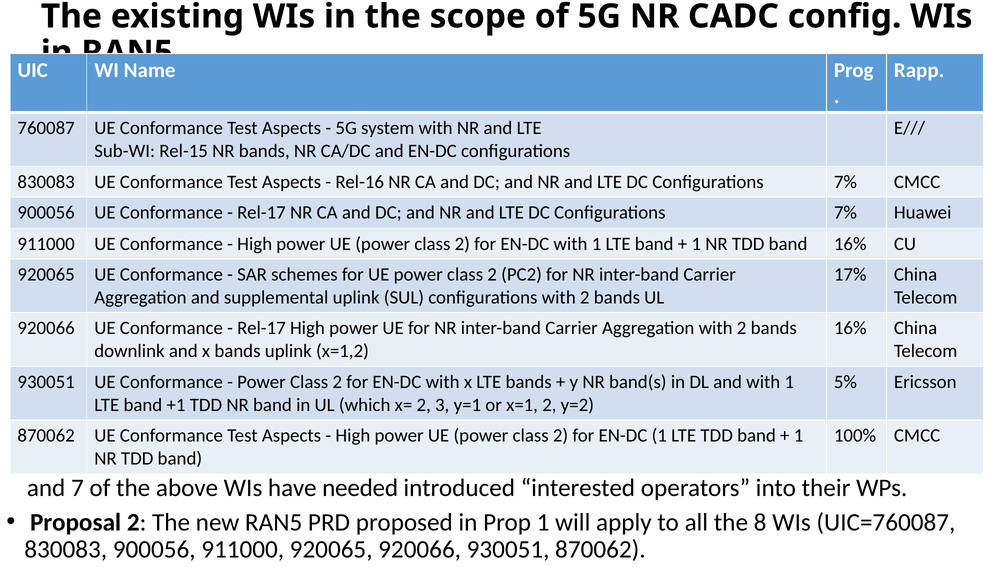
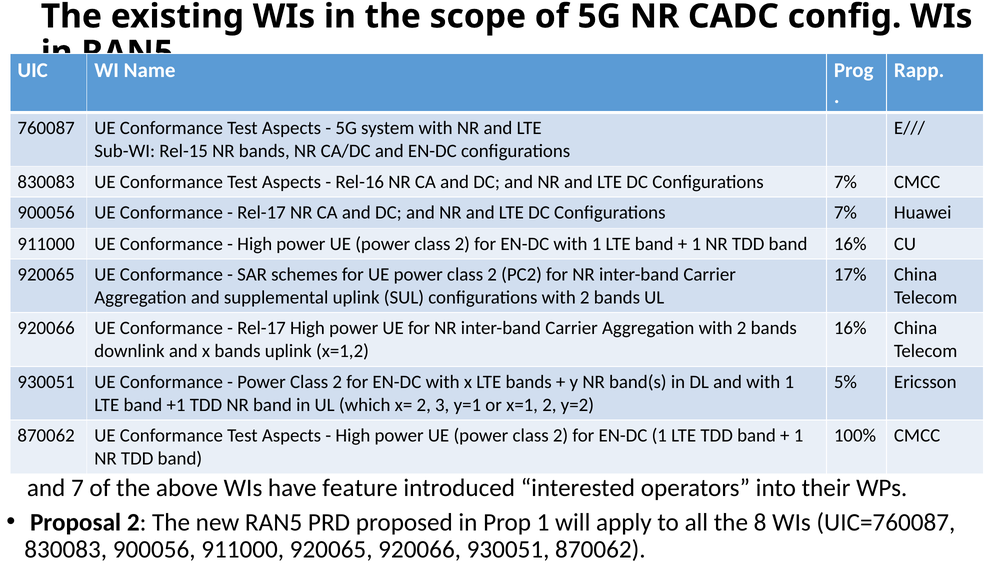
needed: needed -> feature
